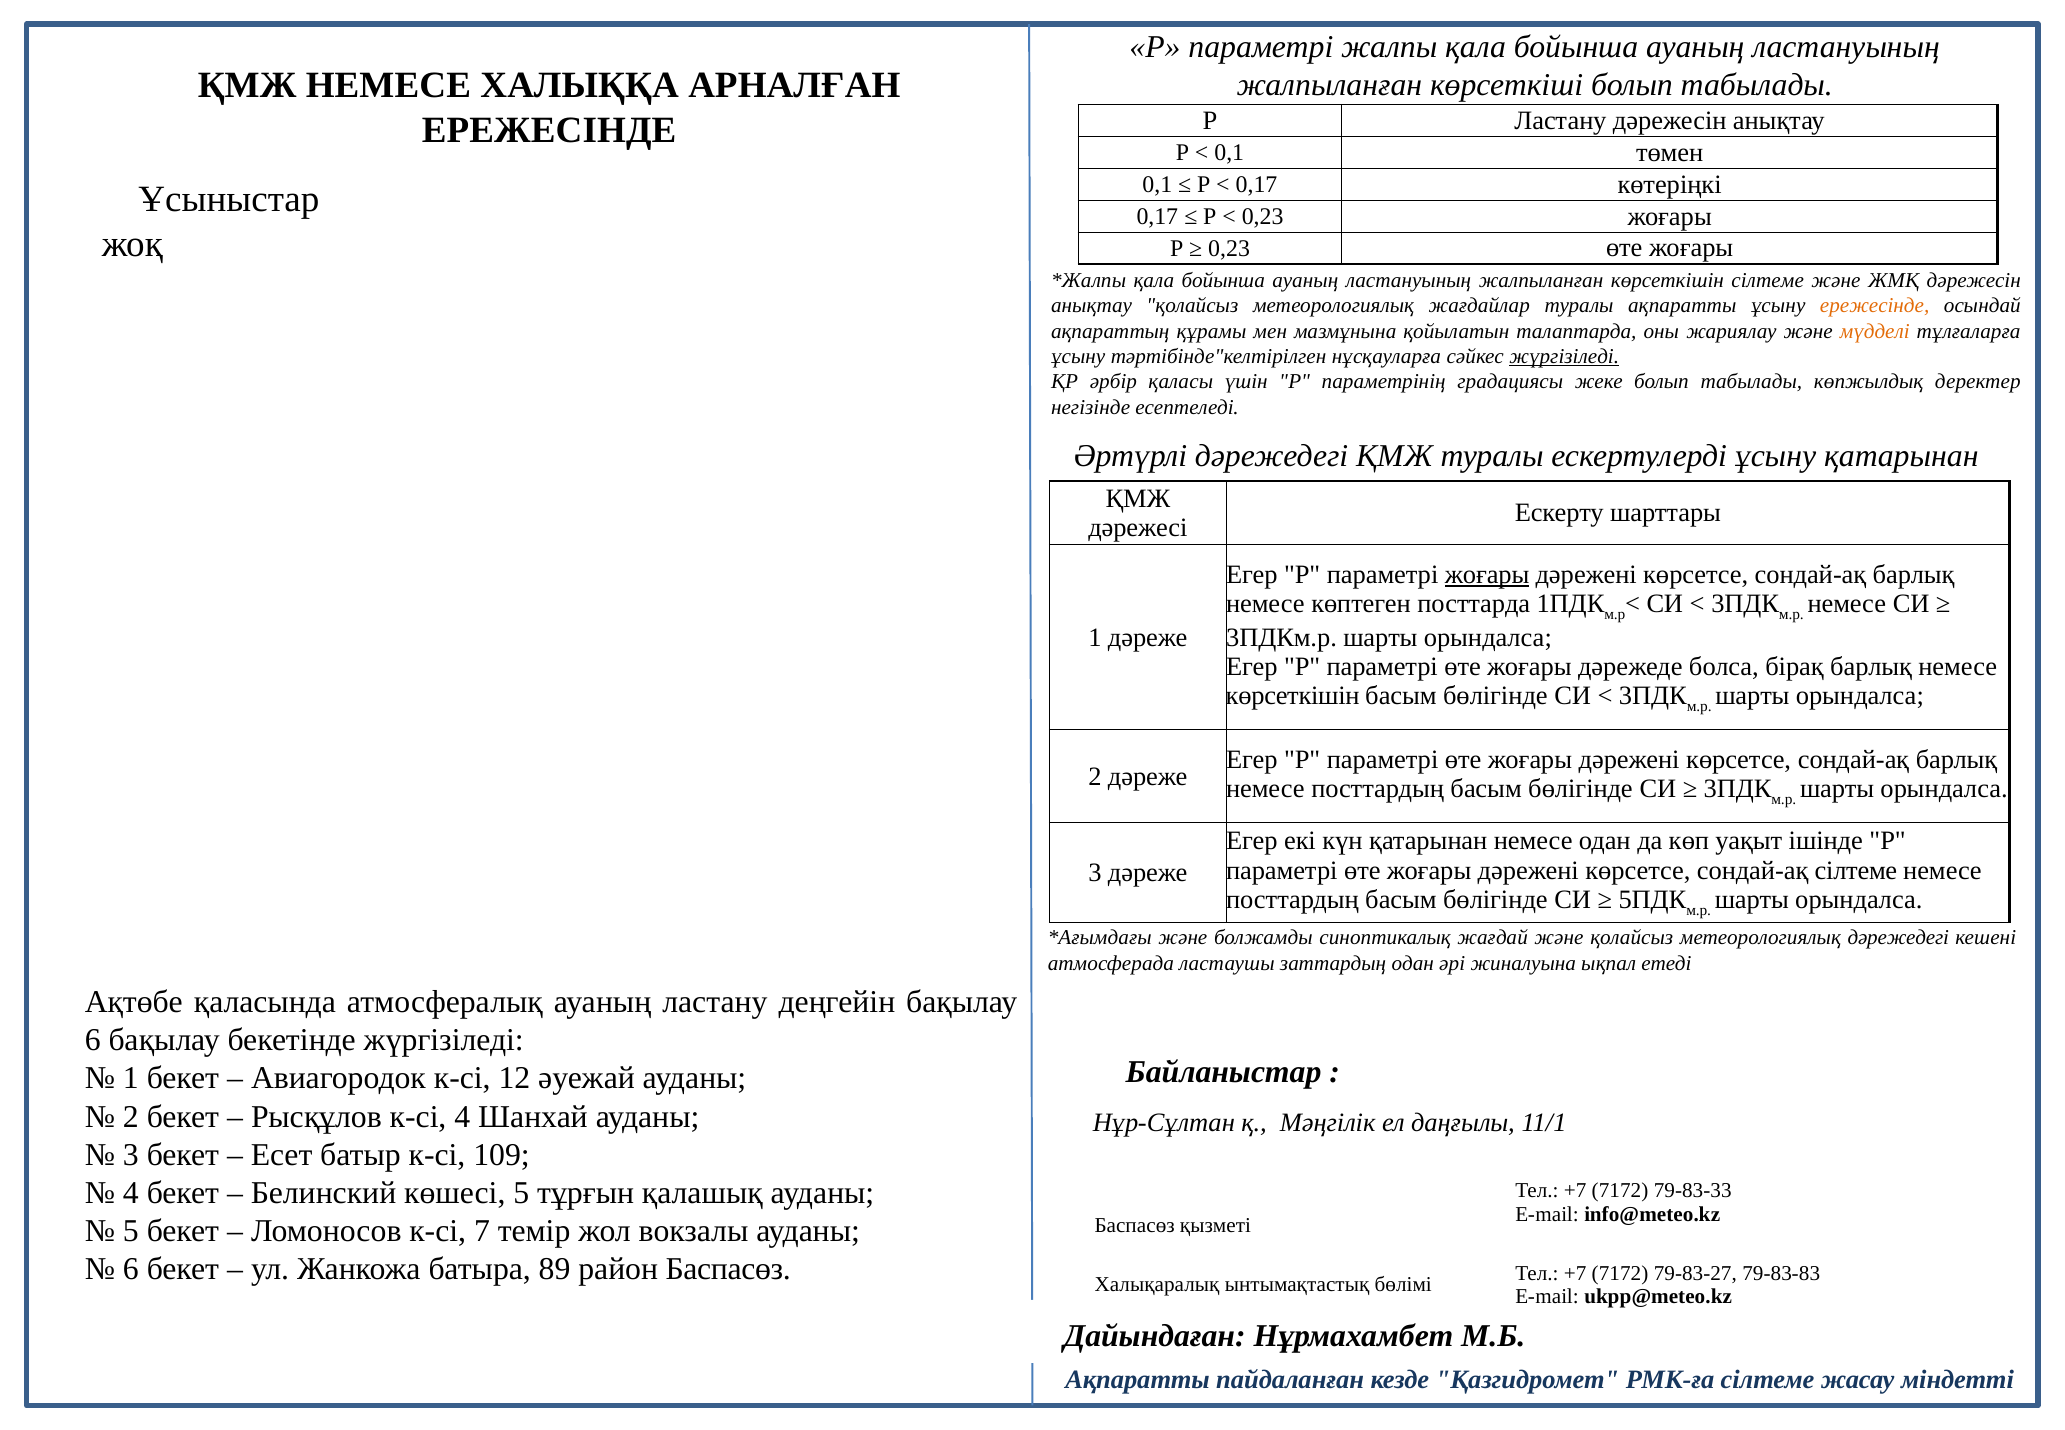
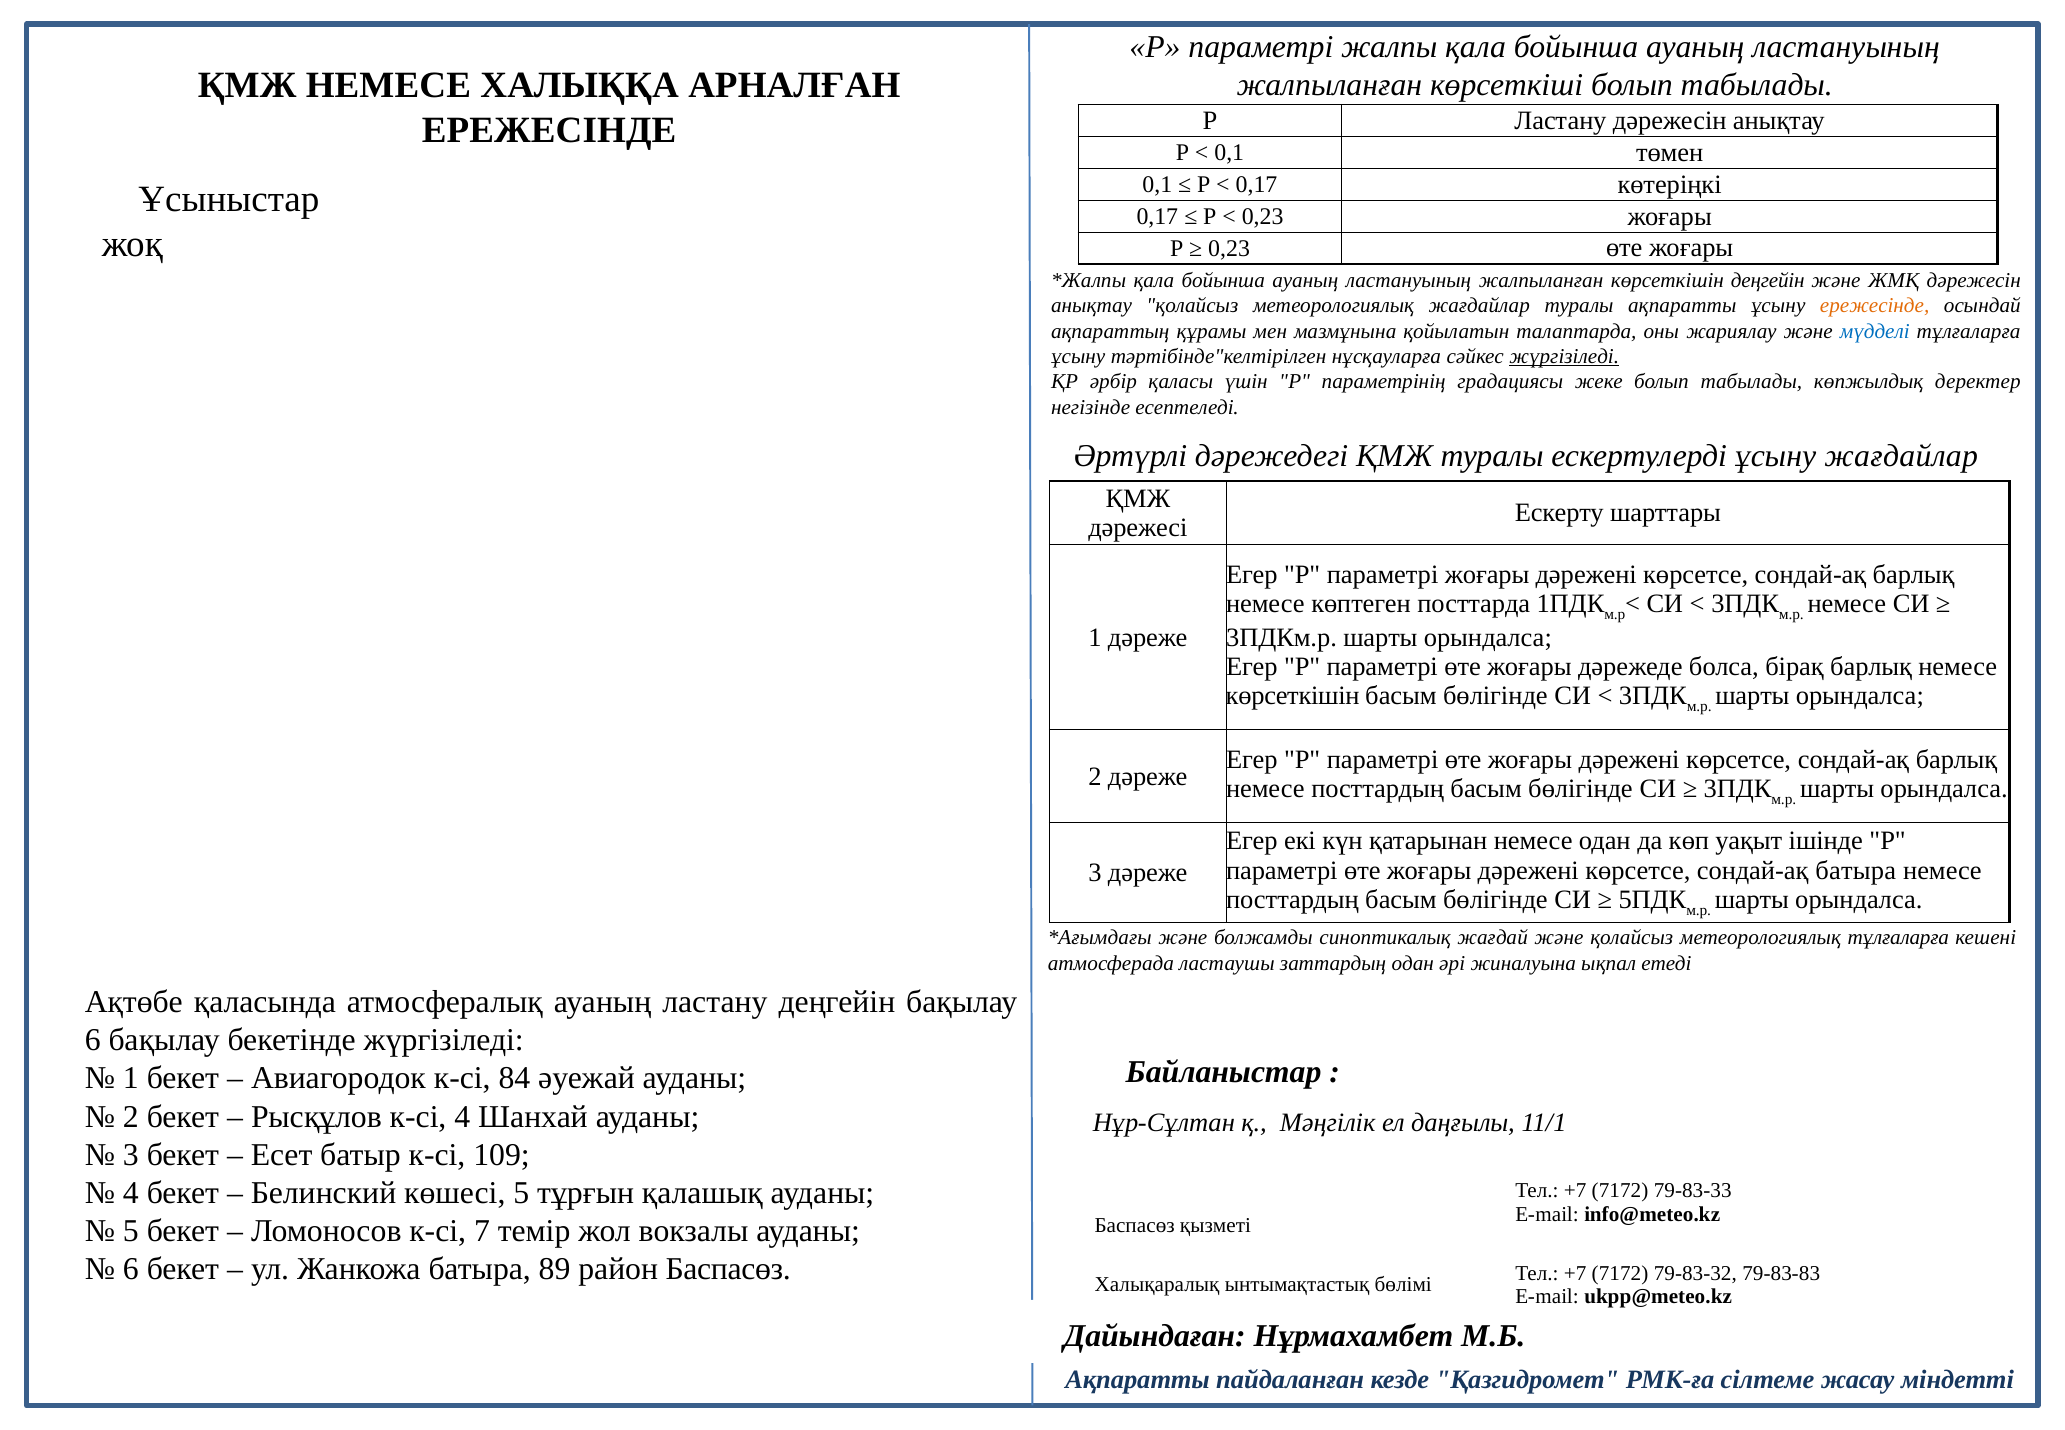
көрсеткішін сілтеме: сілтеме -> деңгейін
мүдделі colour: orange -> blue
ұсыну қатарынан: қатарынан -> жағдайлар
жоғары at (1487, 575) underline: present -> none
сондай-ақ сілтеме: сілтеме -> батыра
метеорологиялық дәрежедегі: дәрежедегі -> тұлғаларға
12: 12 -> 84
79-83-27: 79-83-27 -> 79-83-32
